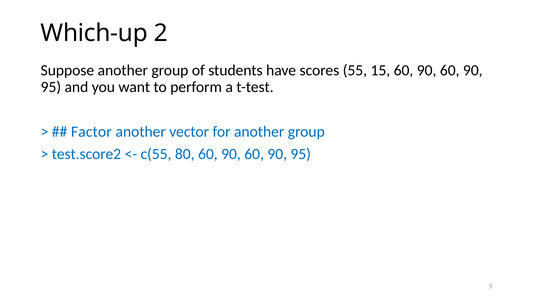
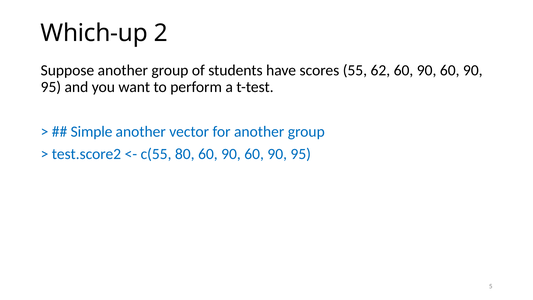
15: 15 -> 62
Factor: Factor -> Simple
